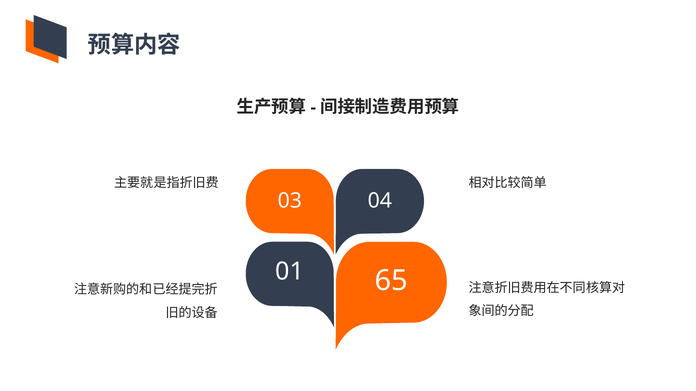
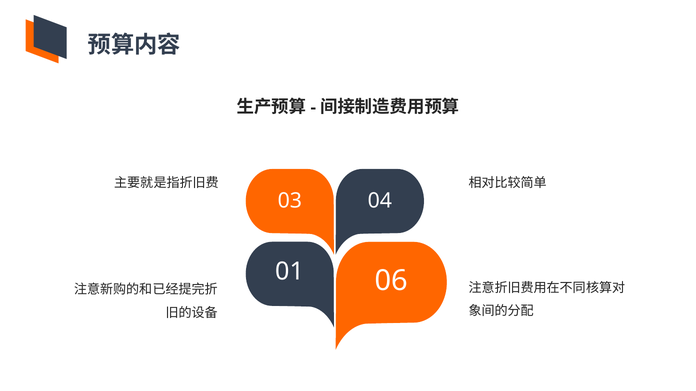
65: 65 -> 06
